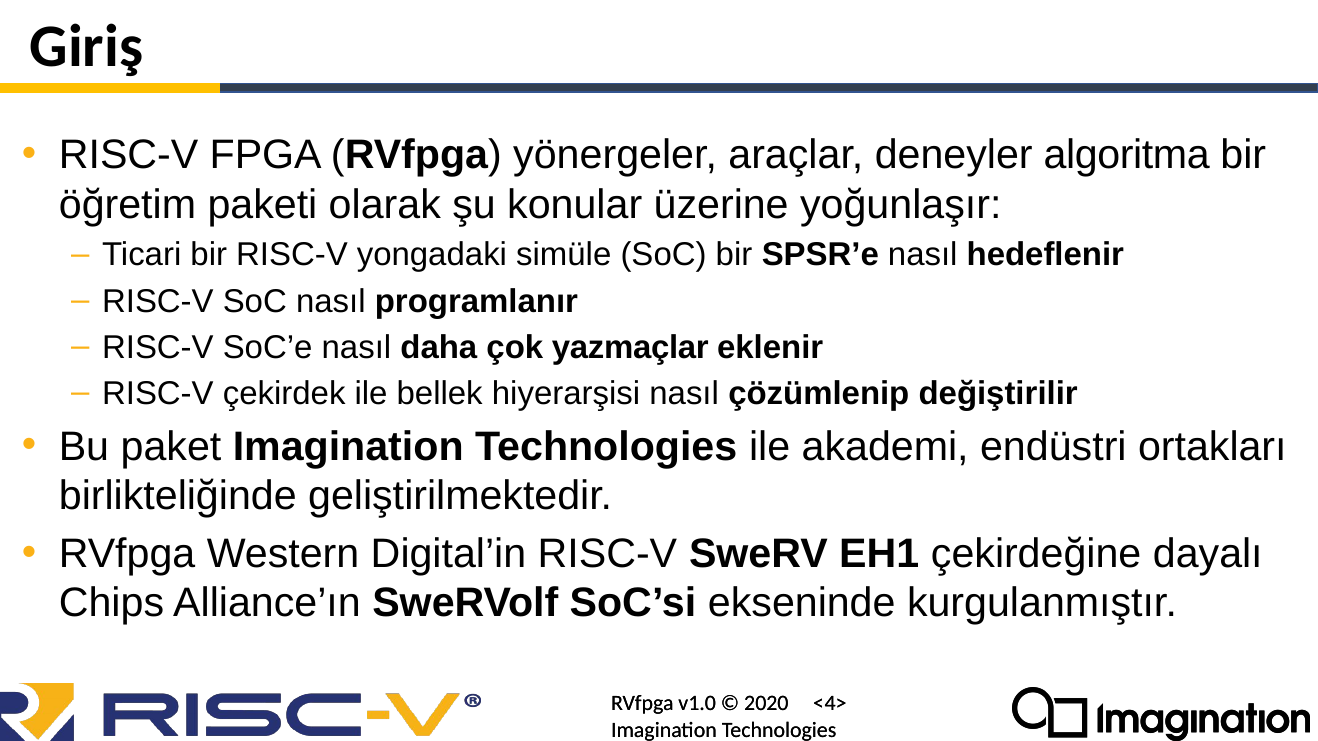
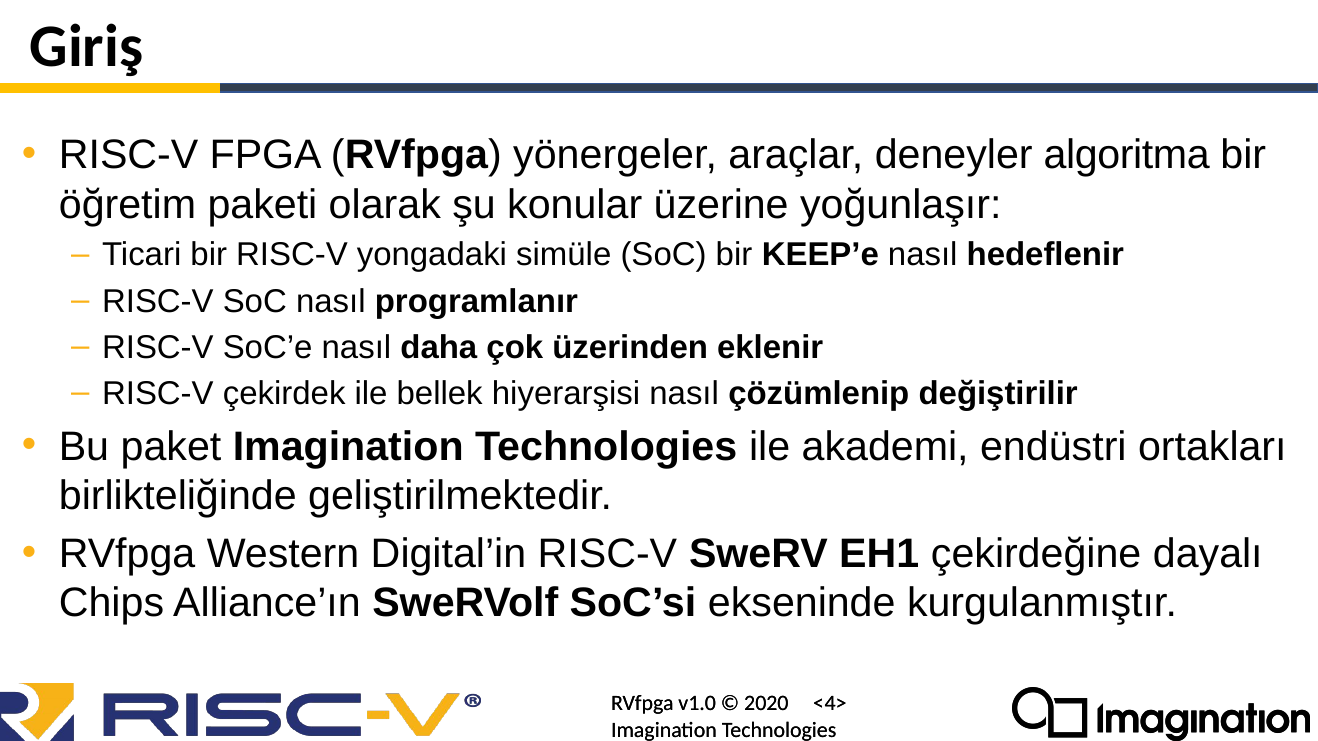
SPSR’e: SPSR’e -> KEEP’e
yazmaçlar: yazmaçlar -> üzerinden
